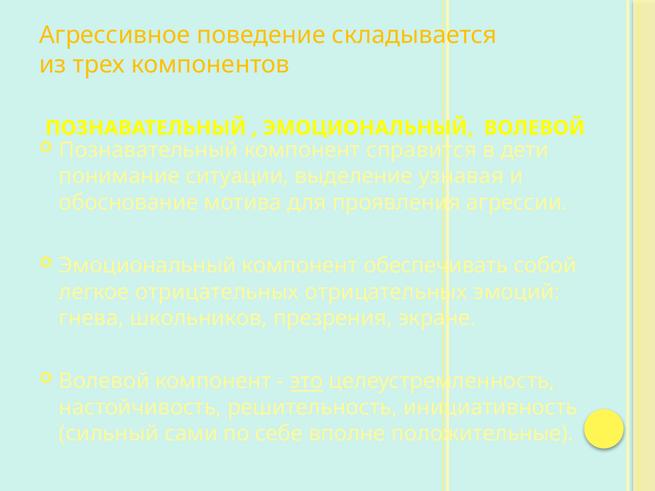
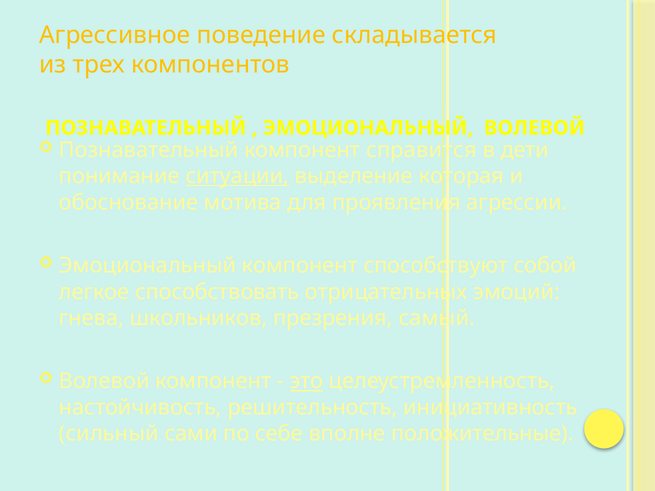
ситуации underline: none -> present
узнавая: узнавая -> которая
обеспечивать: обеспечивать -> способствуют
легкое отрицательных: отрицательных -> способствовать
экране: экране -> самый
